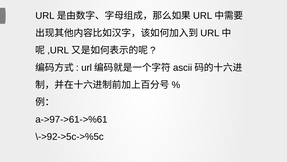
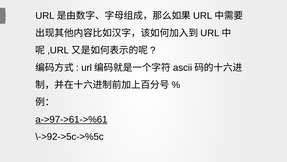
a->97->61->%61 underline: none -> present
